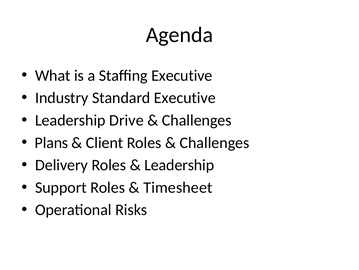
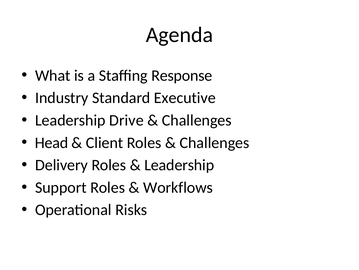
Staffing Executive: Executive -> Response
Plans: Plans -> Head
Timesheet: Timesheet -> Workflows
